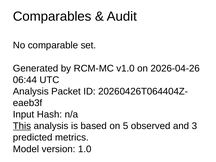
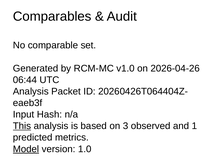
5: 5 -> 3
3: 3 -> 1
Model underline: none -> present
